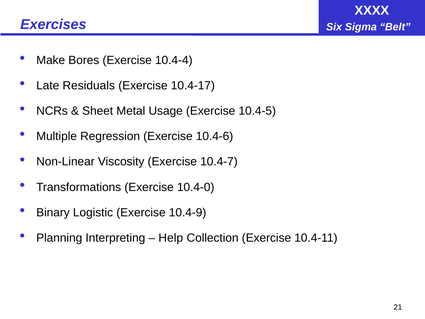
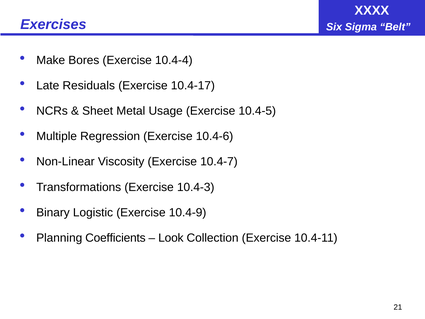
10.4-0: 10.4-0 -> 10.4-3
Interpreting: Interpreting -> Coefficients
Help: Help -> Look
